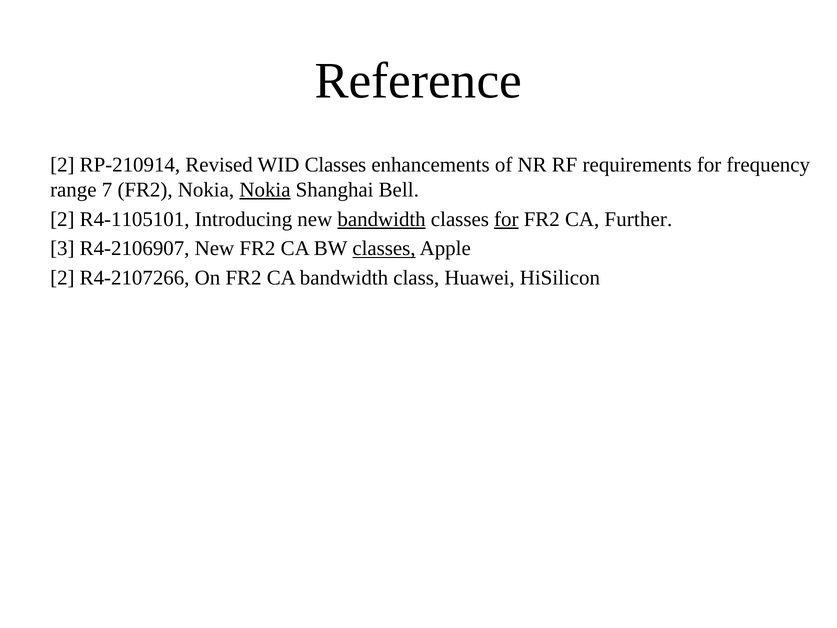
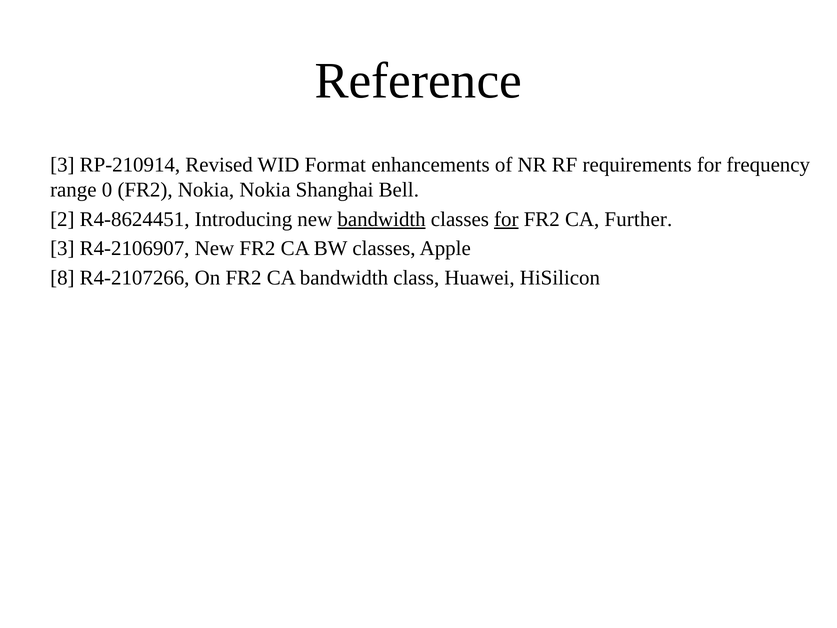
2 at (62, 165): 2 -> 3
WID Classes: Classes -> Format
7: 7 -> 0
Nokia at (265, 190) underline: present -> none
R4-1105101: R4-1105101 -> R4-8624451
classes at (384, 248) underline: present -> none
2 at (62, 278): 2 -> 8
